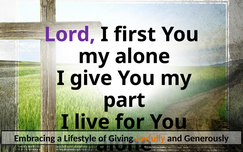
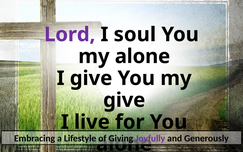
first: first -> soul
part at (124, 100): part -> give
Joyfully colour: orange -> purple
